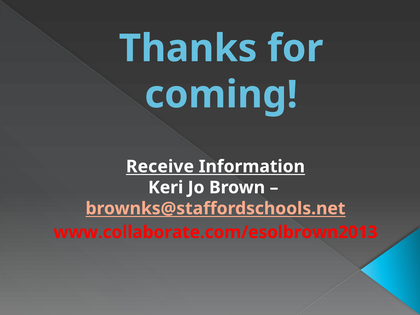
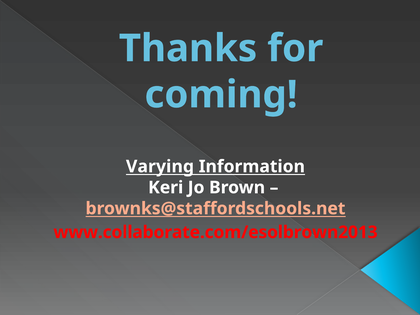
Receive: Receive -> Varying
